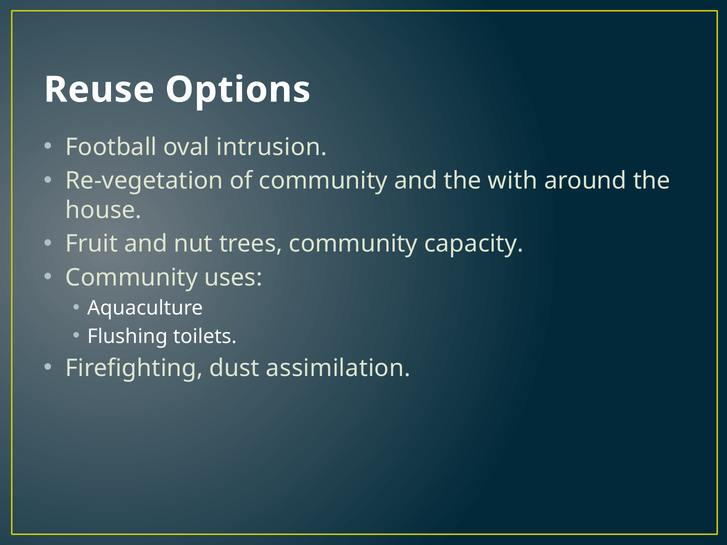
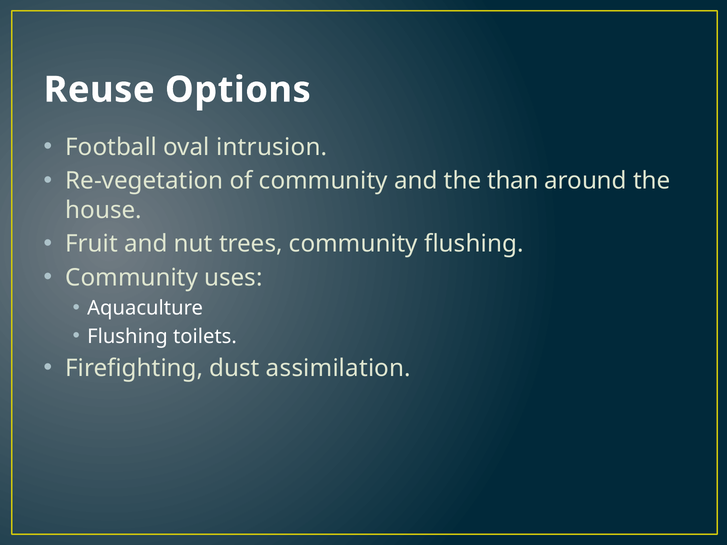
with: with -> than
community capacity: capacity -> flushing
